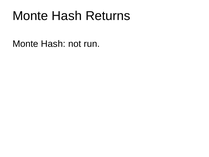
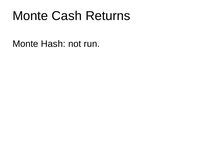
Hash at (67, 16): Hash -> Cash
